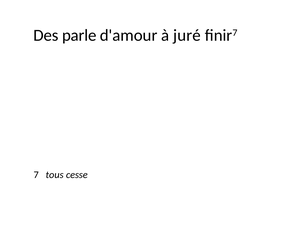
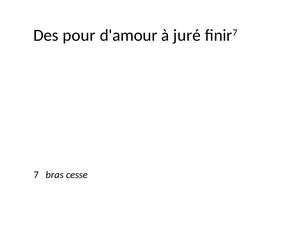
parle: parle -> pour
tous: tous -> bras
